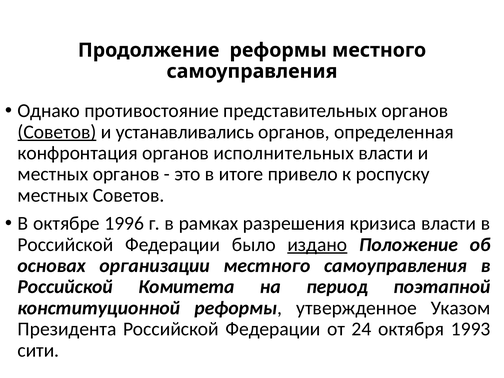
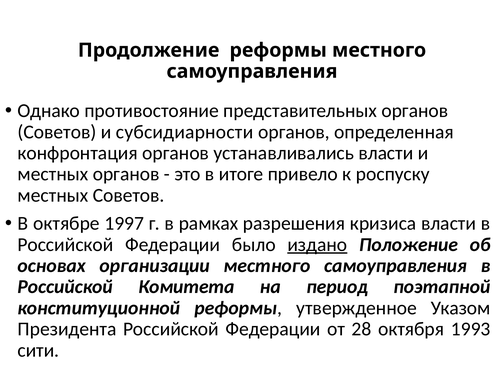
Советов at (57, 132) underline: present -> none
устанавливались: устанавливались -> субсидиарности
исполнительных: исполнительных -> устанавливались
1996: 1996 -> 1997
24: 24 -> 28
